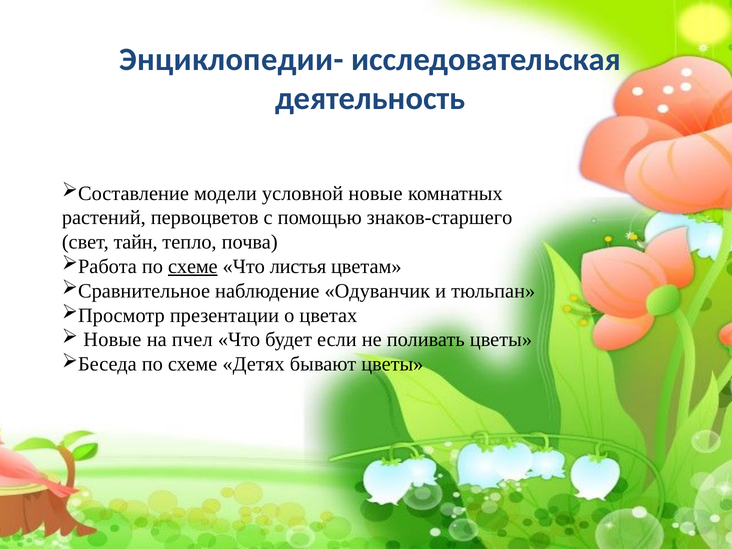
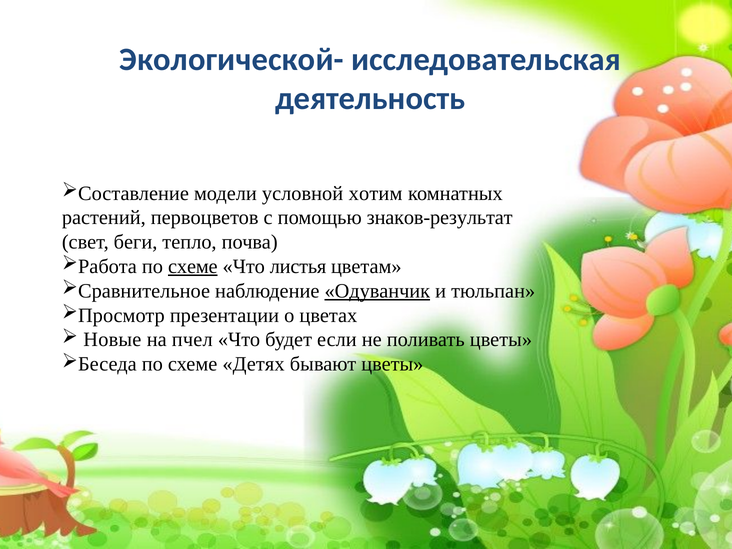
Энциклопедии-: Энциклопедии- -> Экологической-
условной новые: новые -> хотим
знаков-старшего: знаков-старшего -> знаков-результат
тайн: тайн -> беги
Одуванчик underline: none -> present
